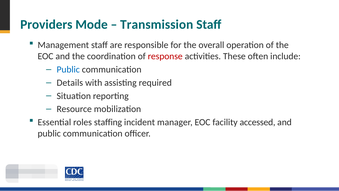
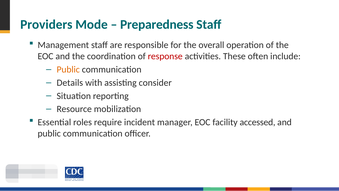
Transmission: Transmission -> Preparedness
Public at (68, 69) colour: blue -> orange
required: required -> consider
staffing: staffing -> require
